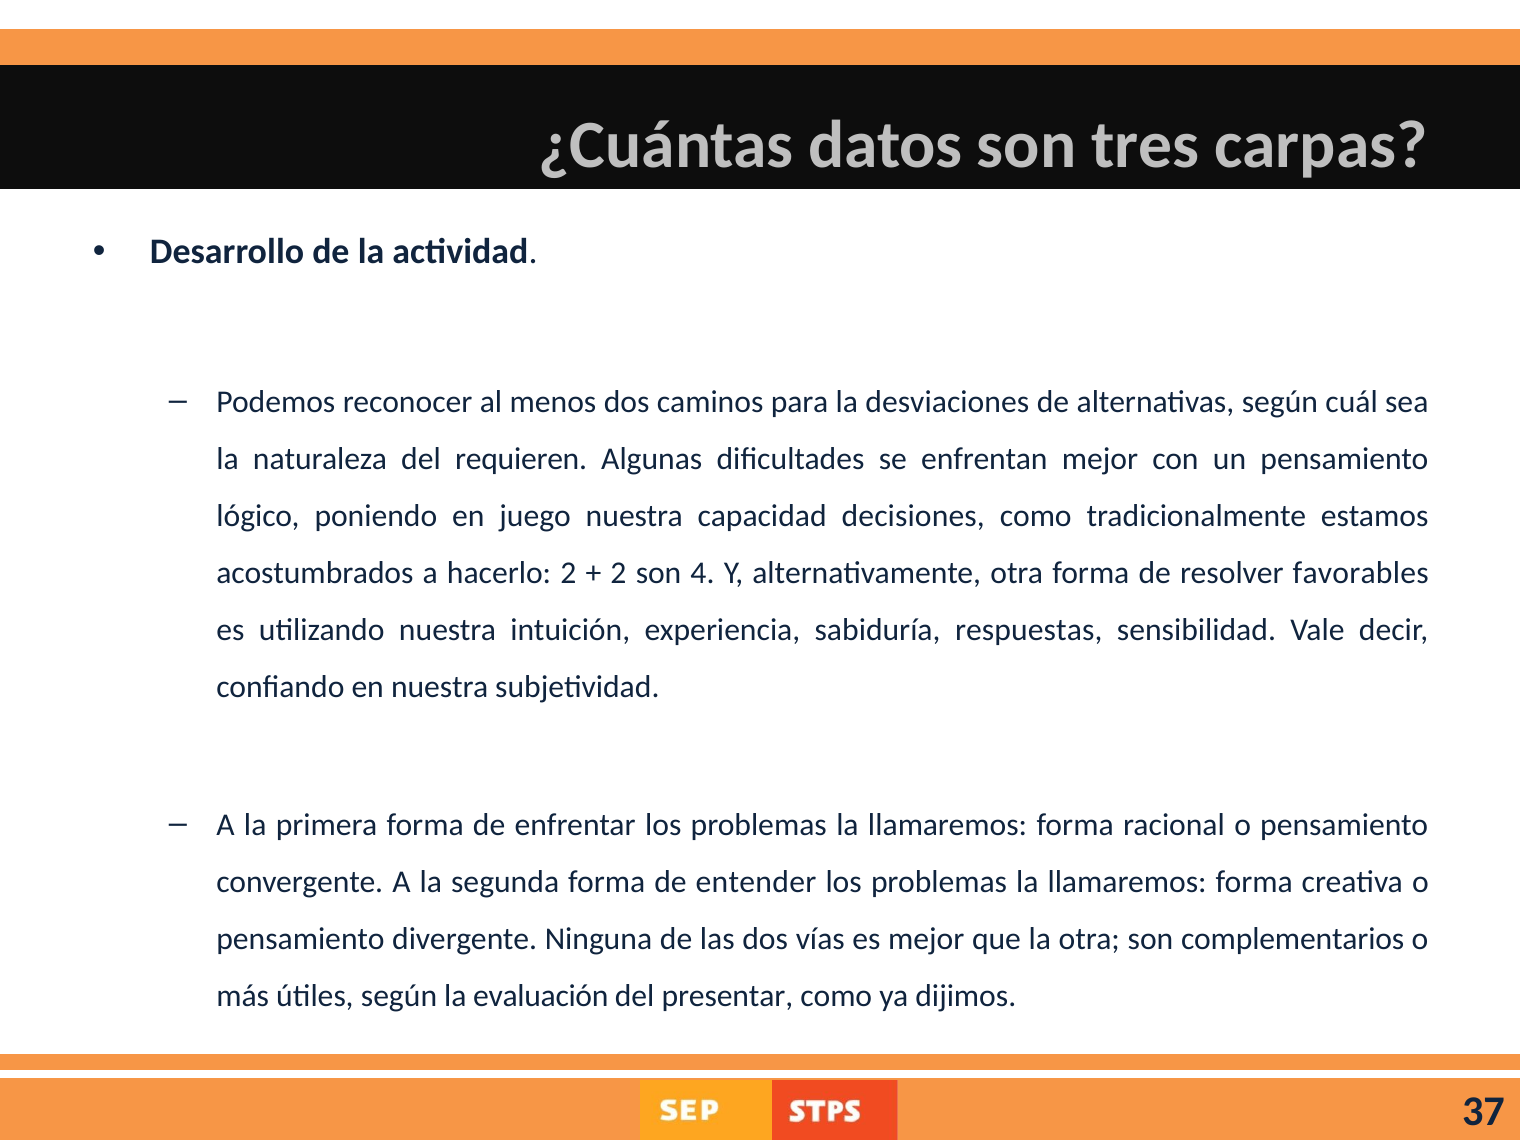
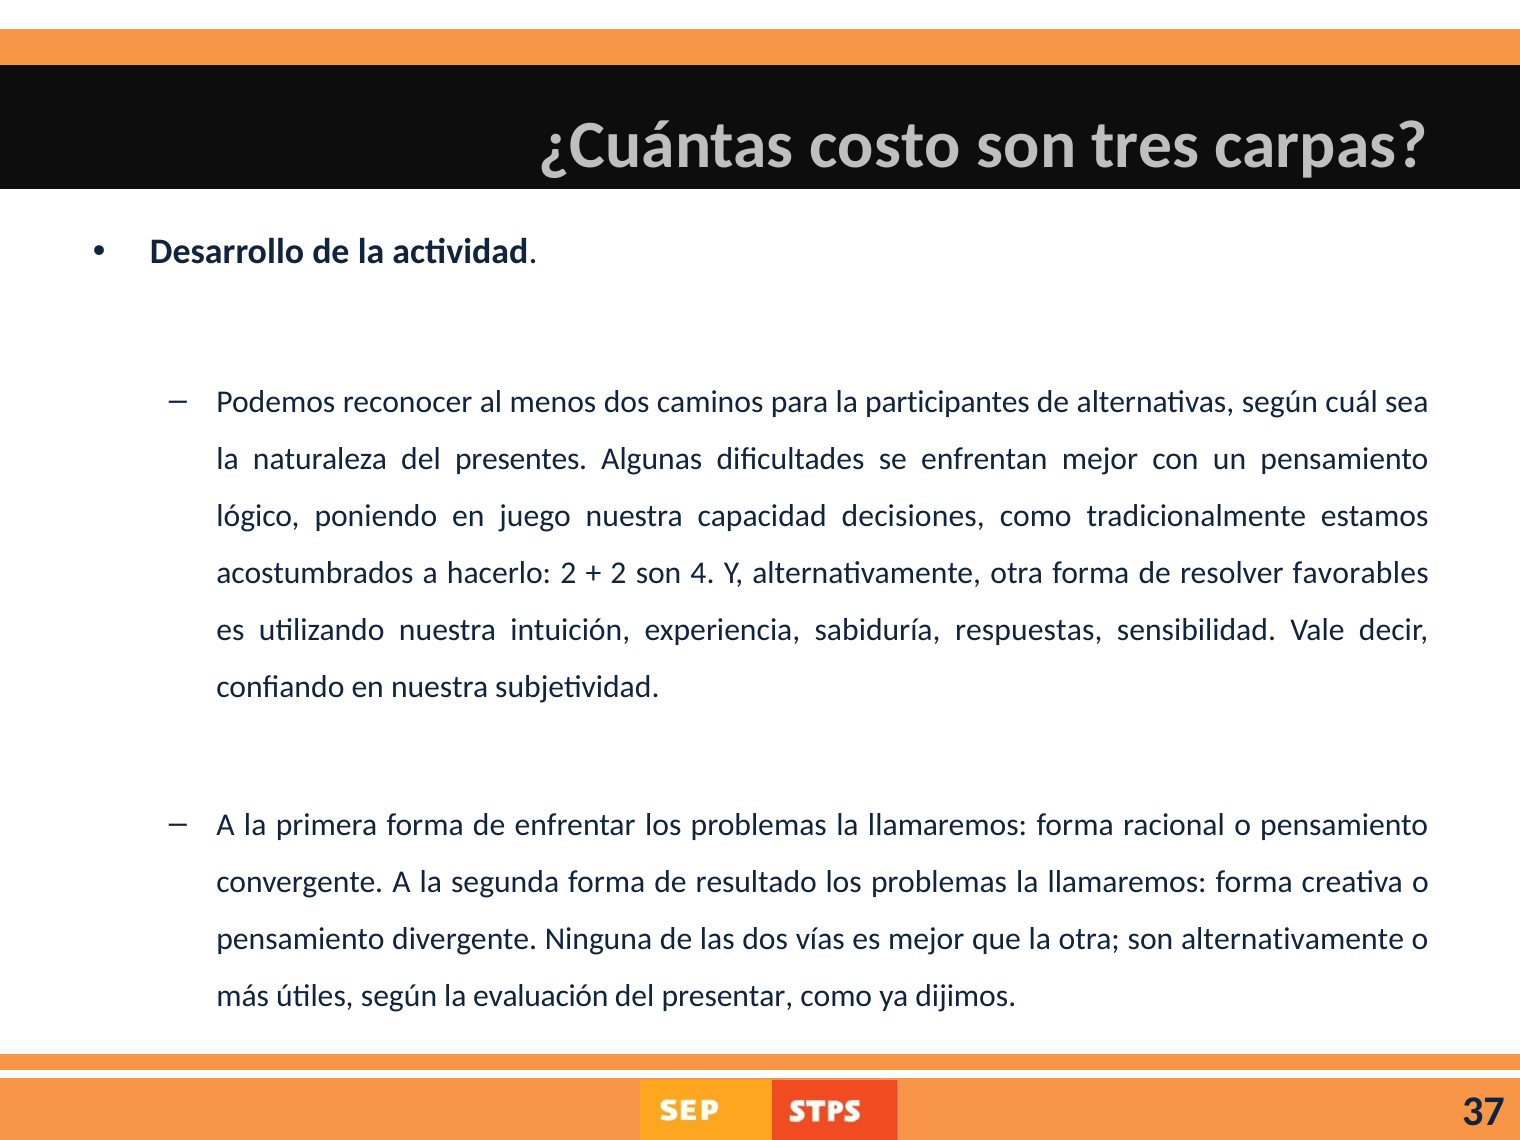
datos: datos -> costo
desviaciones: desviaciones -> participantes
requieren: requieren -> presentes
entender: entender -> resultado
son complementarios: complementarios -> alternativamente
